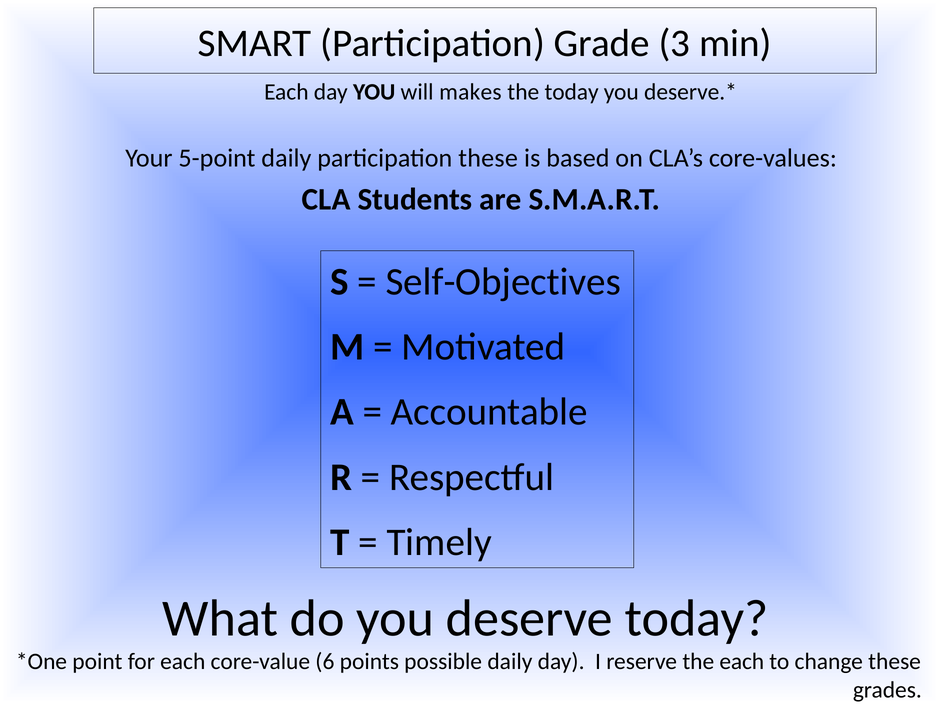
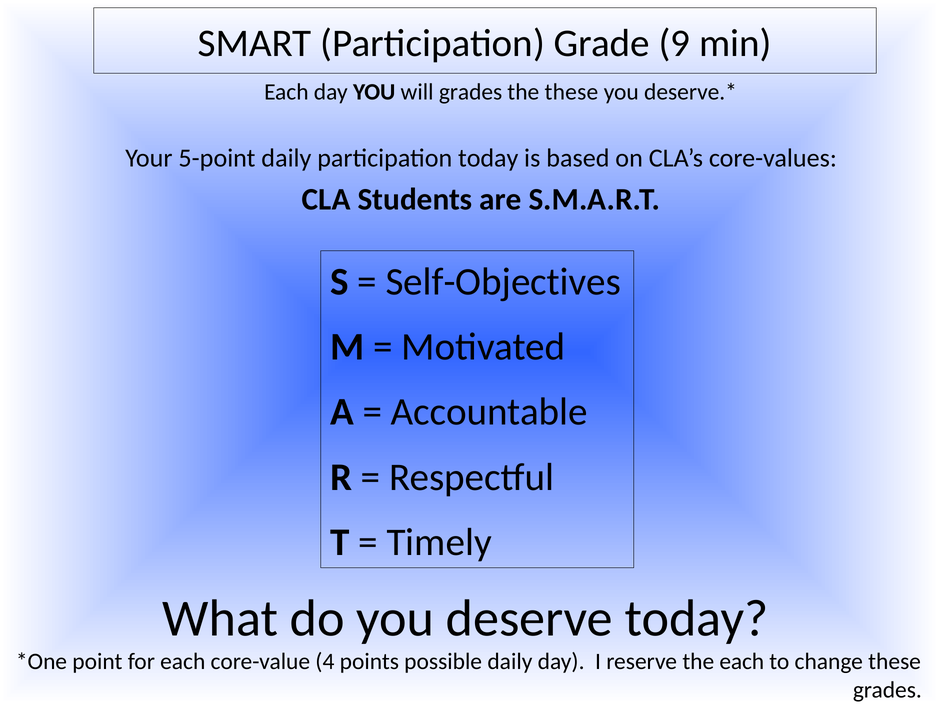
3: 3 -> 9
will makes: makes -> grades
the today: today -> these
participation these: these -> today
6: 6 -> 4
